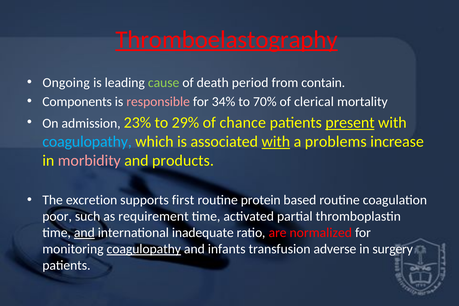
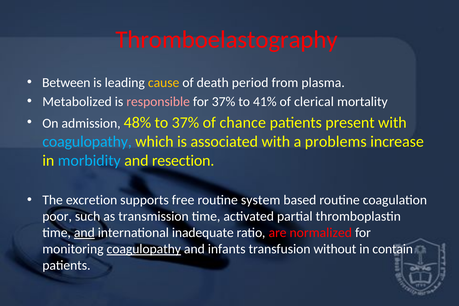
Thromboelastography underline: present -> none
Ongoing: Ongoing -> Between
cause colour: light green -> yellow
contain: contain -> plasma
Components: Components -> Metabolized
for 34%: 34% -> 37%
70%: 70% -> 41%
23%: 23% -> 48%
to 29%: 29% -> 37%
present underline: present -> none
with at (276, 142) underline: present -> none
morbidity colour: pink -> light blue
products: products -> resection
first: first -> free
protein: protein -> system
requirement: requirement -> transmission
adverse: adverse -> without
surgery: surgery -> contain
